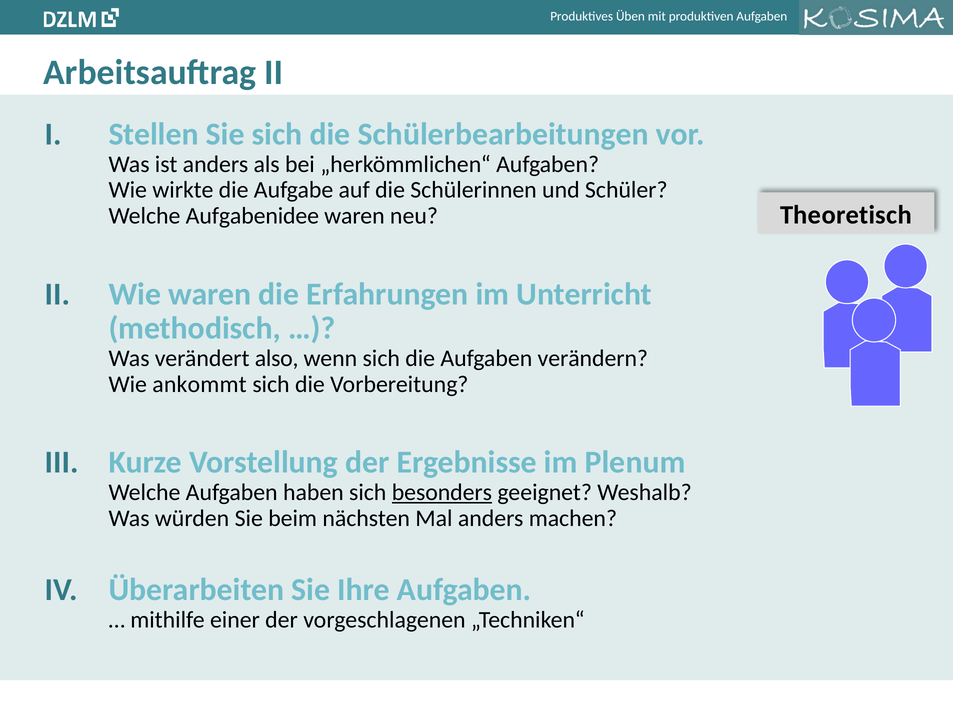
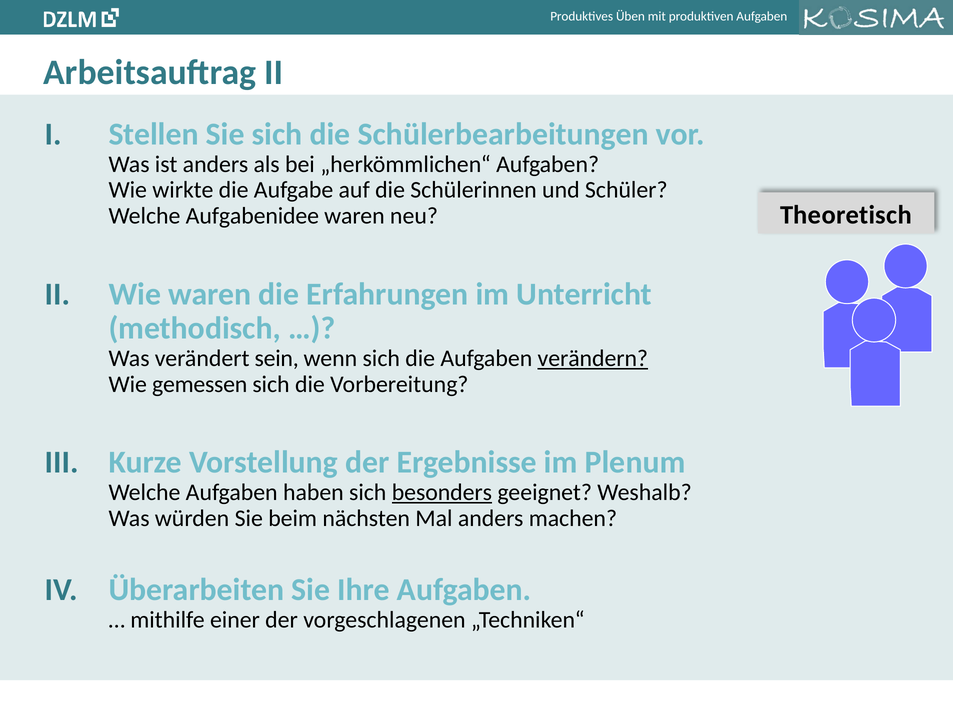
also: also -> sein
verändern underline: none -> present
ankommt: ankommt -> gemessen
